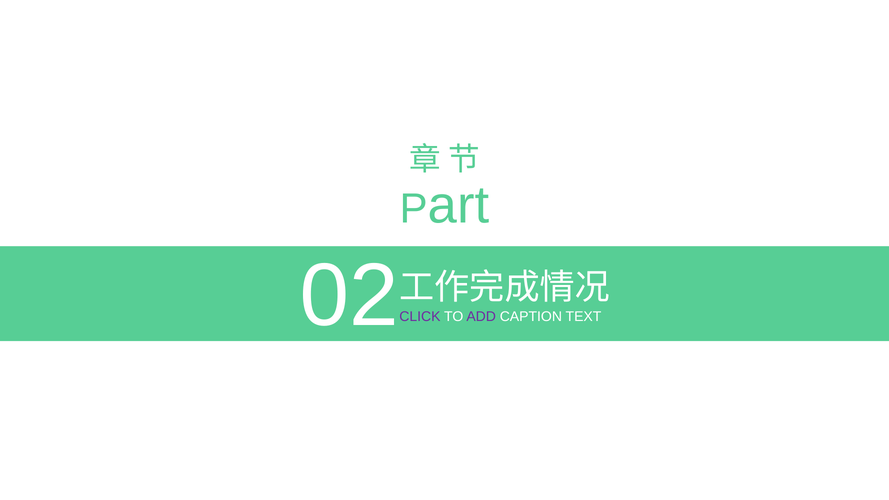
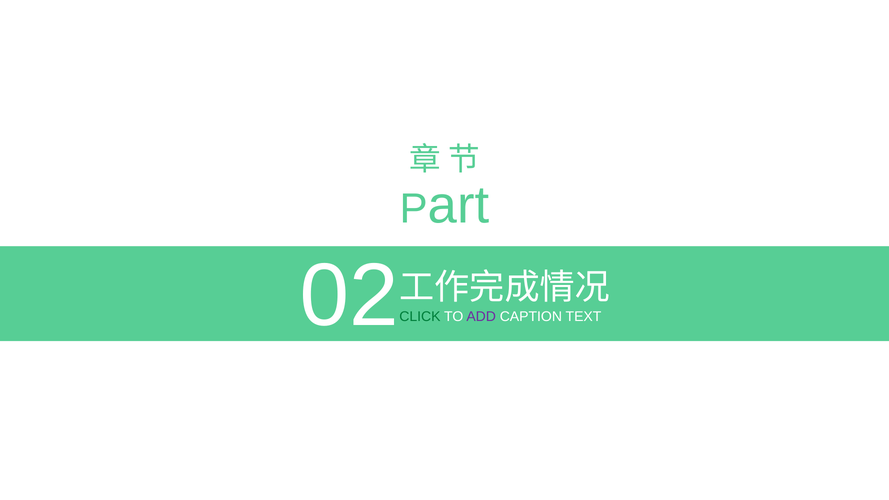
CLICK colour: purple -> green
